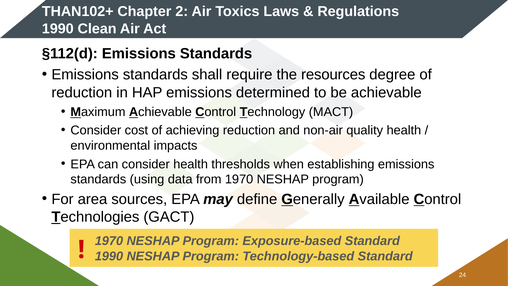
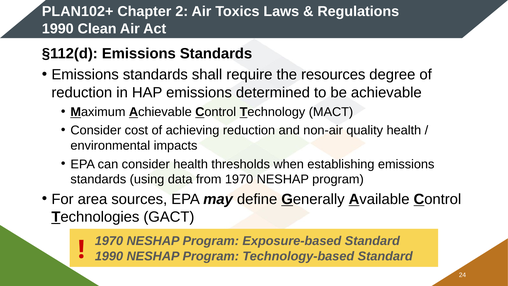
THAN102+: THAN102+ -> PLAN102+
